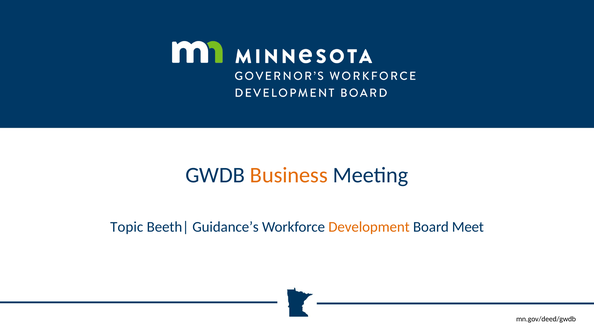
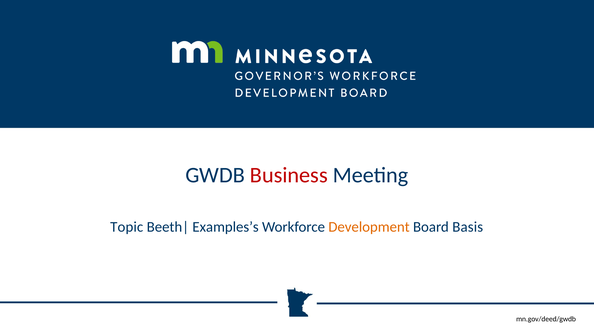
Business colour: orange -> red
Guidance’s: Guidance’s -> Examples’s
Meet: Meet -> Basis
